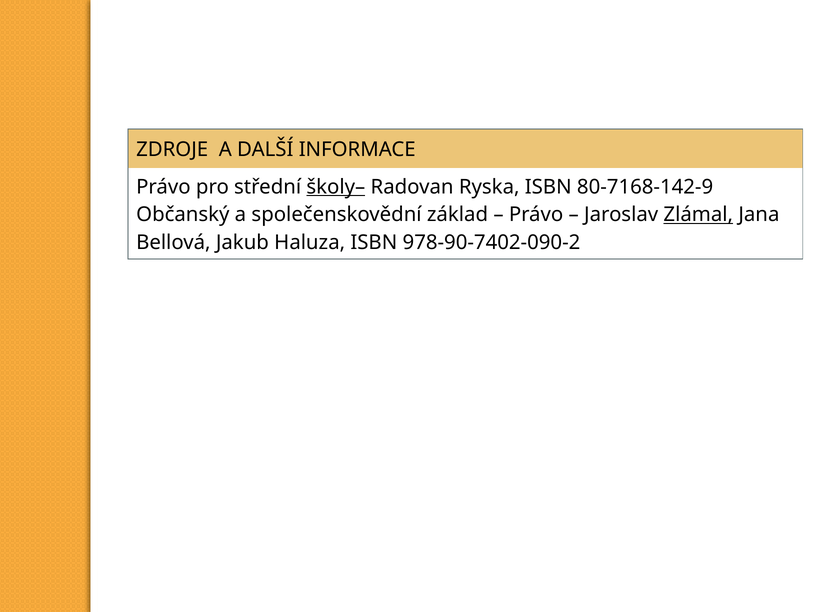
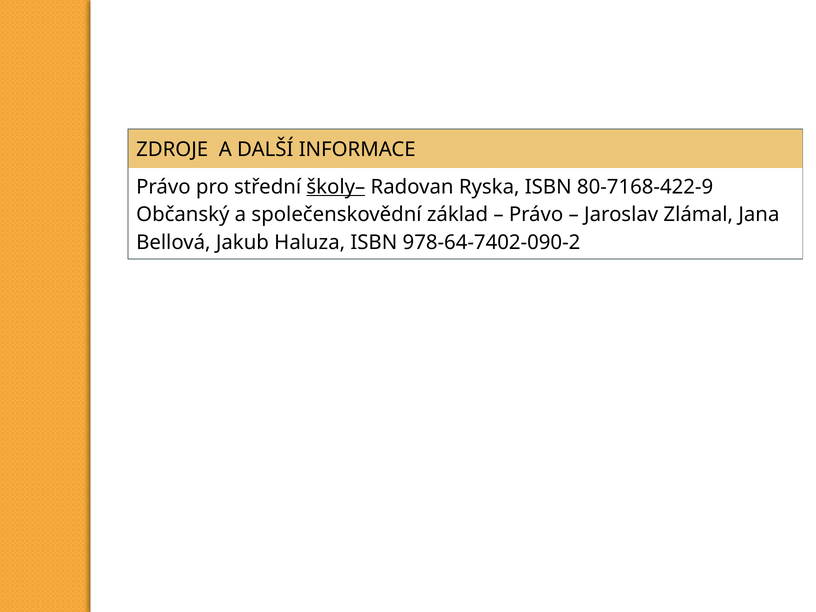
80-7168-142-9: 80-7168-142-9 -> 80-7168-422-9
Zlámal underline: present -> none
978-90-7402-090-2: 978-90-7402-090-2 -> 978-64-7402-090-2
